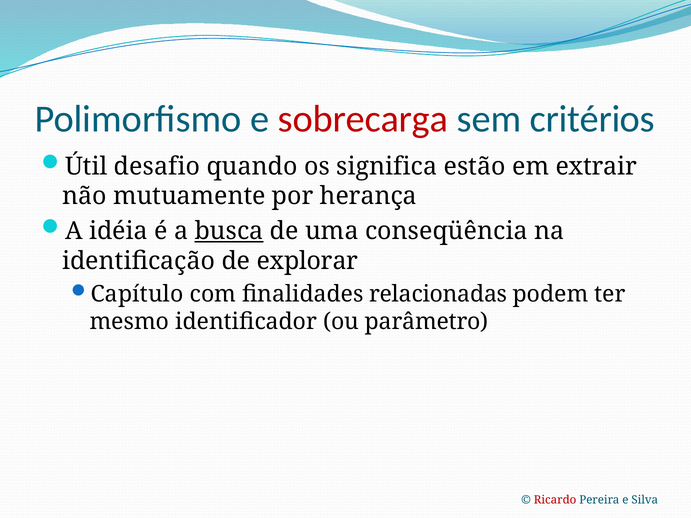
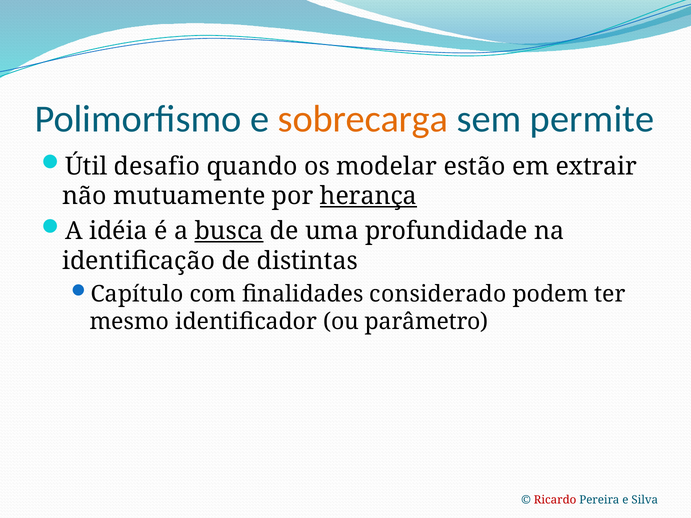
sobrecarga colour: red -> orange
critérios: critérios -> permite
significa: significa -> modelar
herança underline: none -> present
conseqüência: conseqüência -> profundidade
explorar: explorar -> distintas
relacionadas: relacionadas -> considerado
